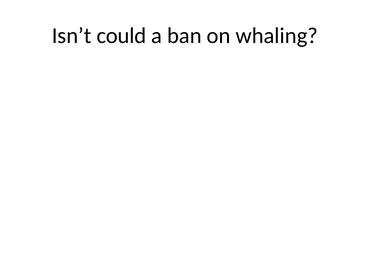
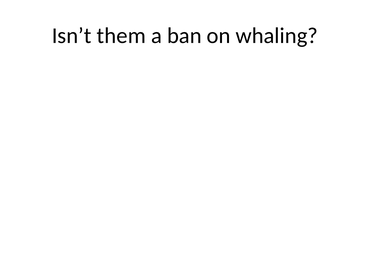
could: could -> them
